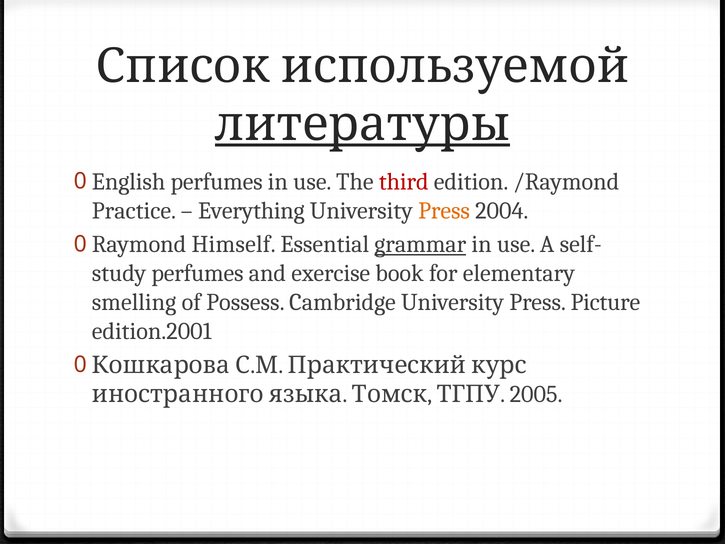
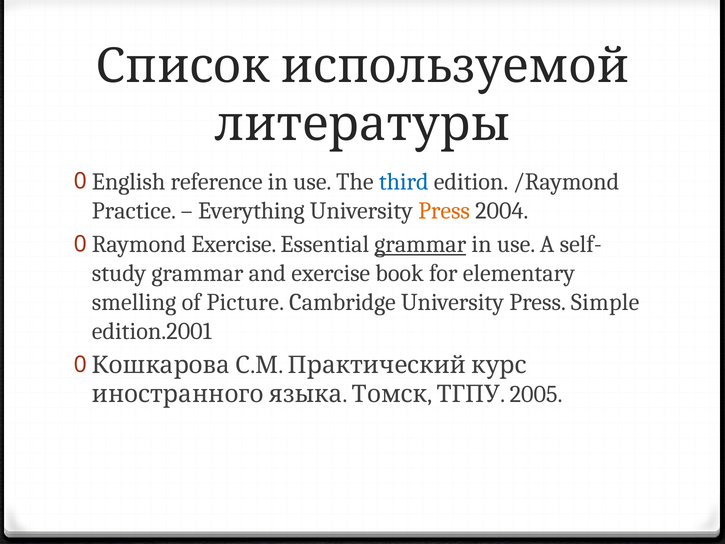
литературы underline: present -> none
English perfumes: perfumes -> reference
third colour: red -> blue
Raymond Himself: Himself -> Exercise
perfumes at (197, 273): perfumes -> grammar
Possess: Possess -> Picture
Picture: Picture -> Simple
